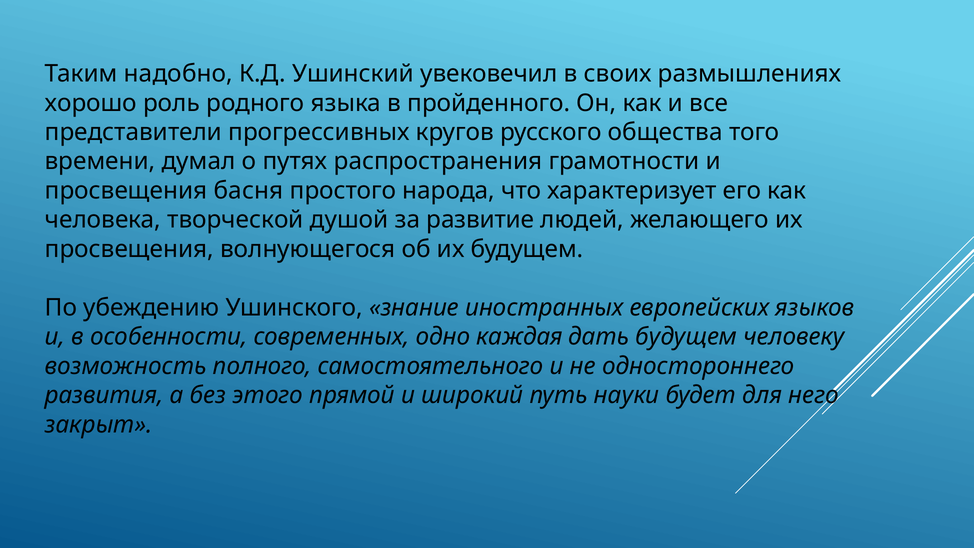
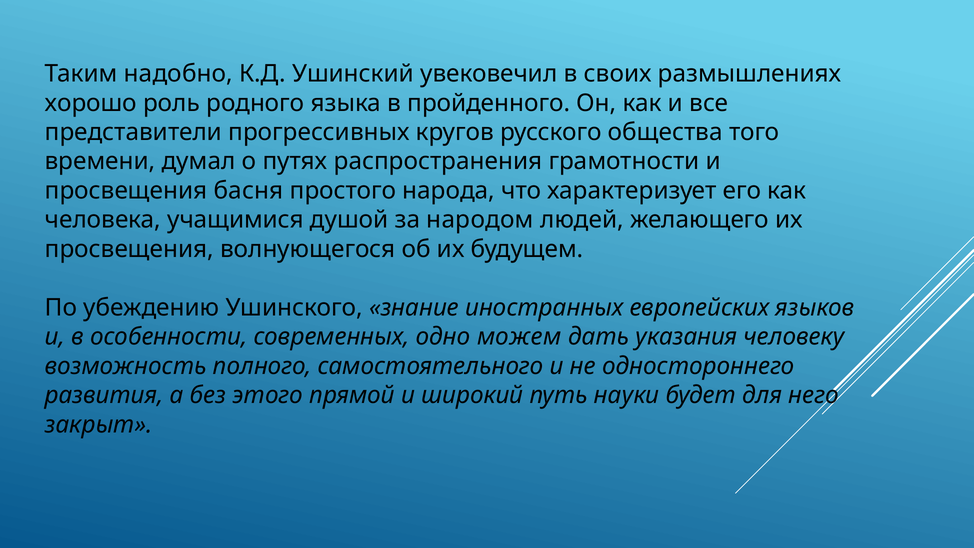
творческой: творческой -> учащимися
развитие: развитие -> народом
каждая: каждая -> можем
дать будущем: будущем -> указания
